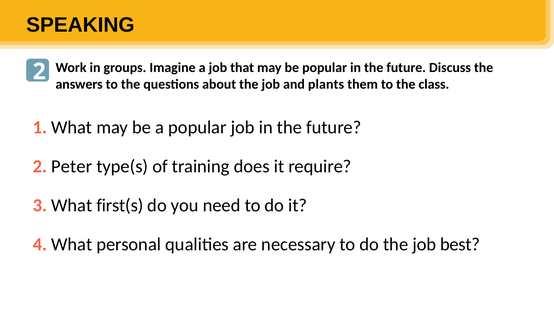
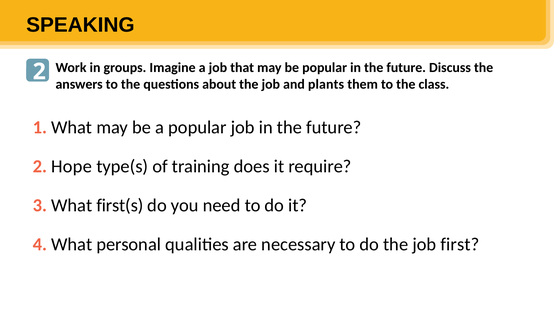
Peter: Peter -> Hope
best: best -> first
